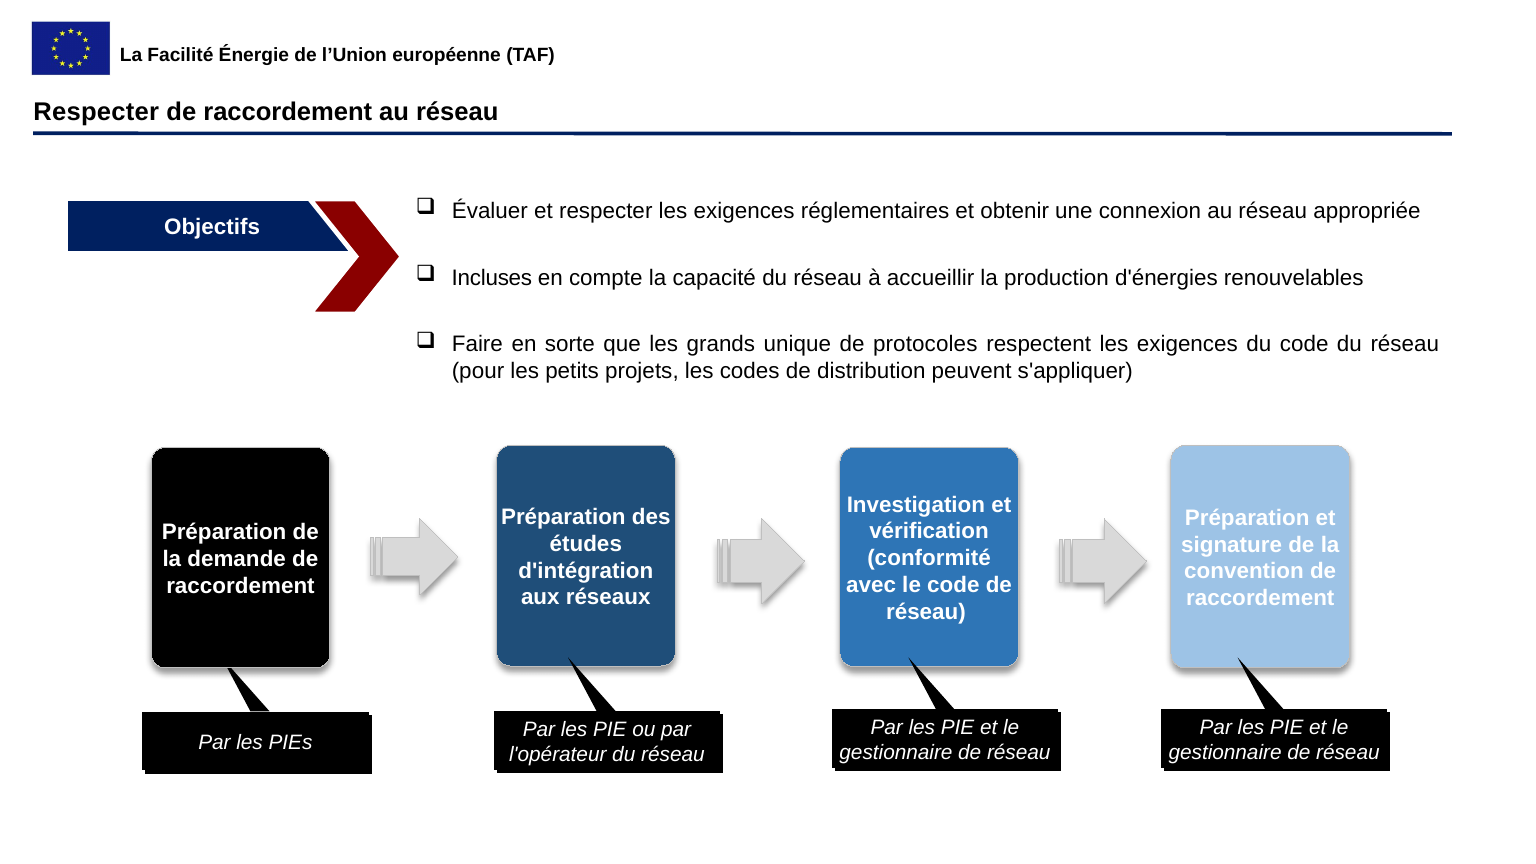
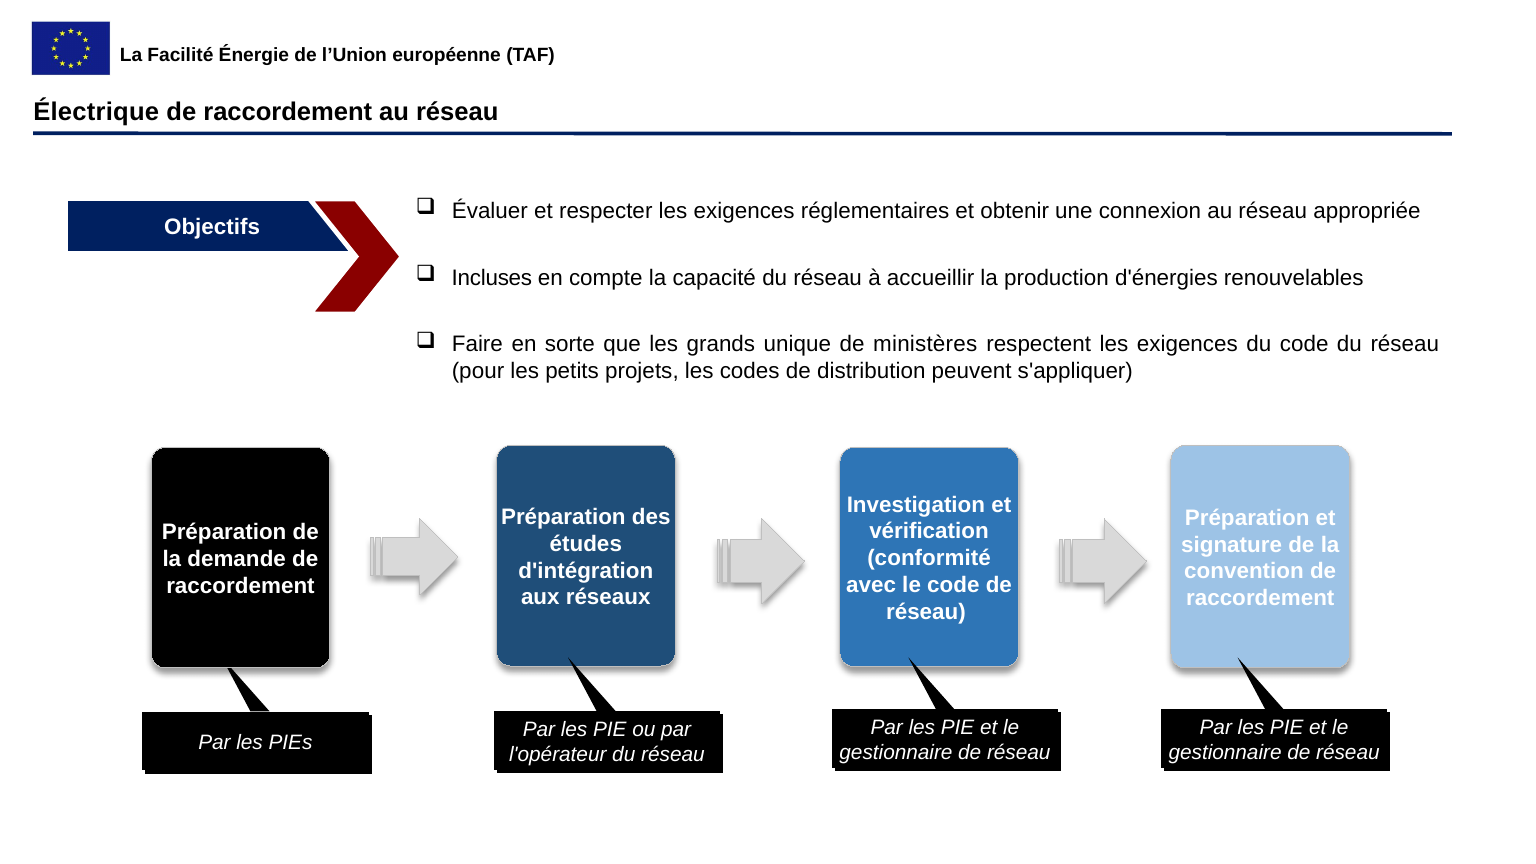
Respecter at (96, 112): Respecter -> Électrique
protocoles: protocoles -> ministères
